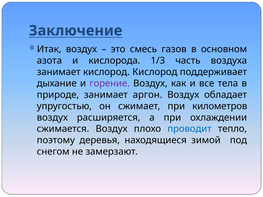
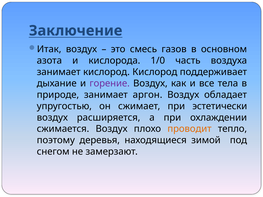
1/3: 1/3 -> 1/0
километров: километров -> эстетически
проводит colour: blue -> orange
